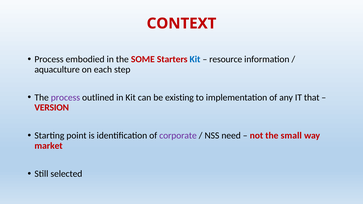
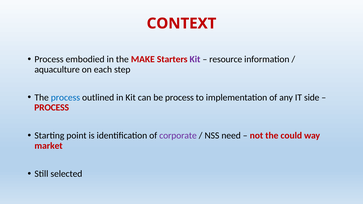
SOME: SOME -> MAKE
Kit at (195, 59) colour: blue -> purple
process at (65, 98) colour: purple -> blue
be existing: existing -> process
that: that -> side
VERSION at (52, 108): VERSION -> PROCESS
small: small -> could
